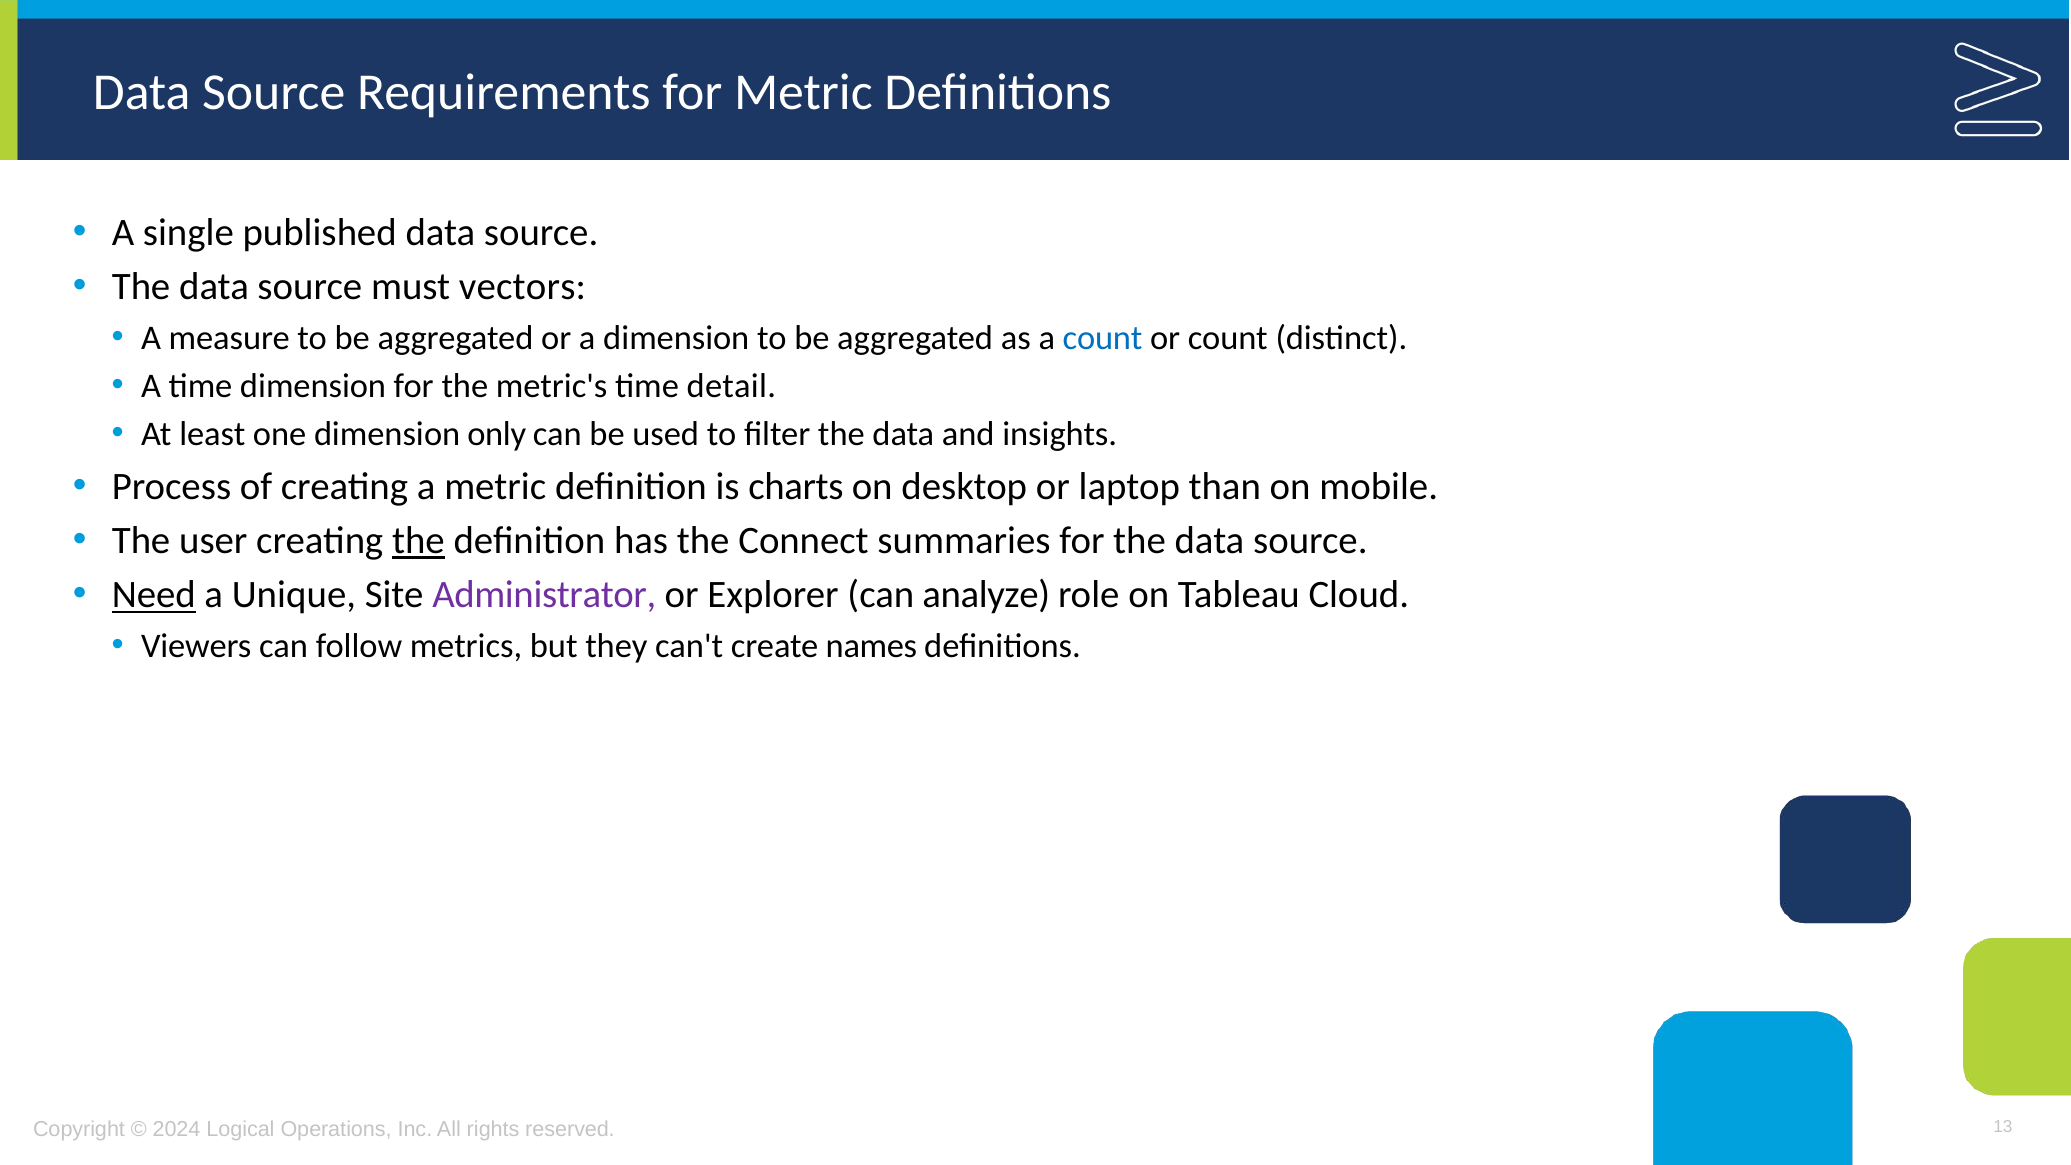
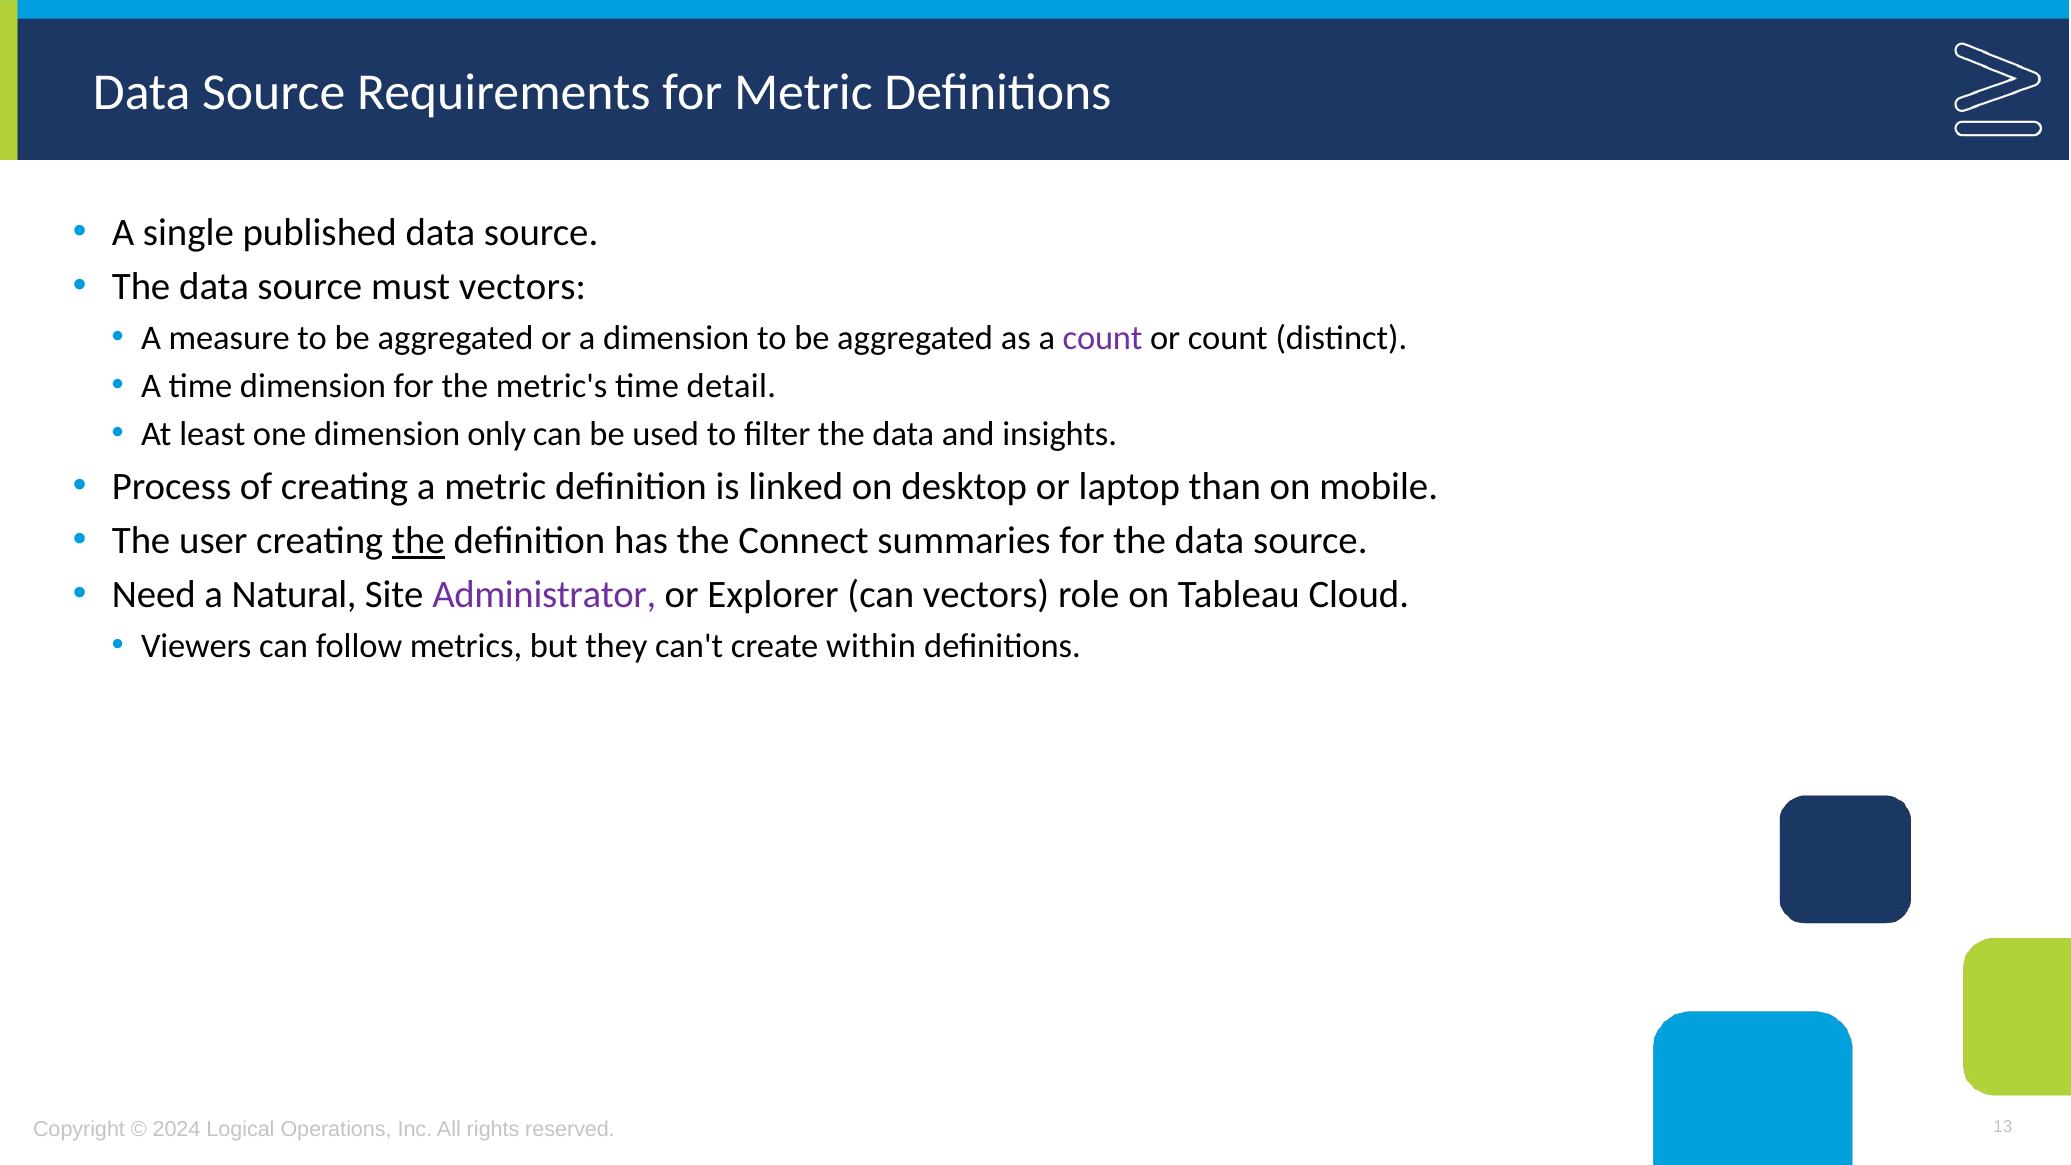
count at (1103, 338) colour: blue -> purple
charts: charts -> linked
Need underline: present -> none
Unique: Unique -> Natural
can analyze: analyze -> vectors
names: names -> within
